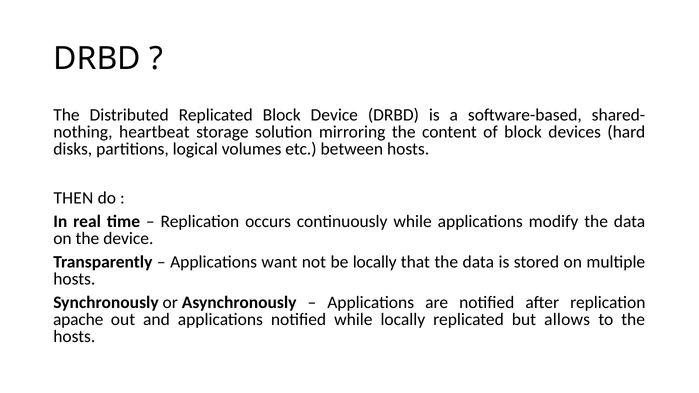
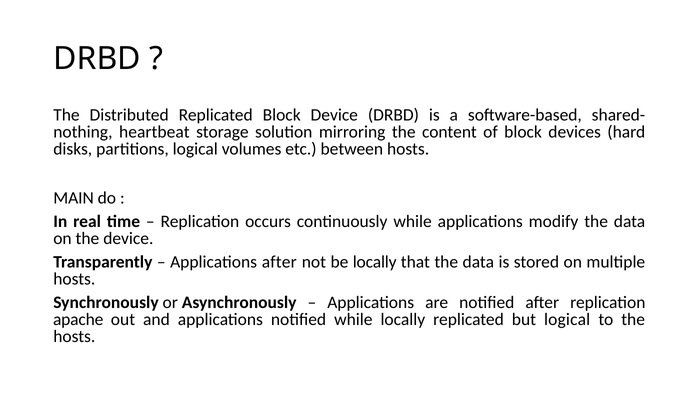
THEN: THEN -> MAIN
Applications want: want -> after
but allows: allows -> logical
